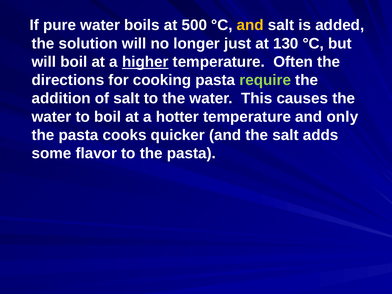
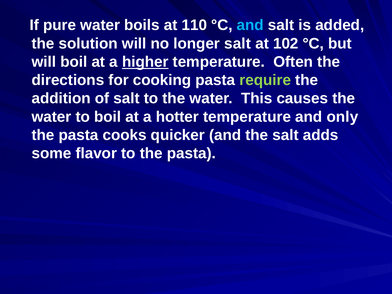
500: 500 -> 110
and at (250, 25) colour: yellow -> light blue
longer just: just -> salt
130: 130 -> 102
